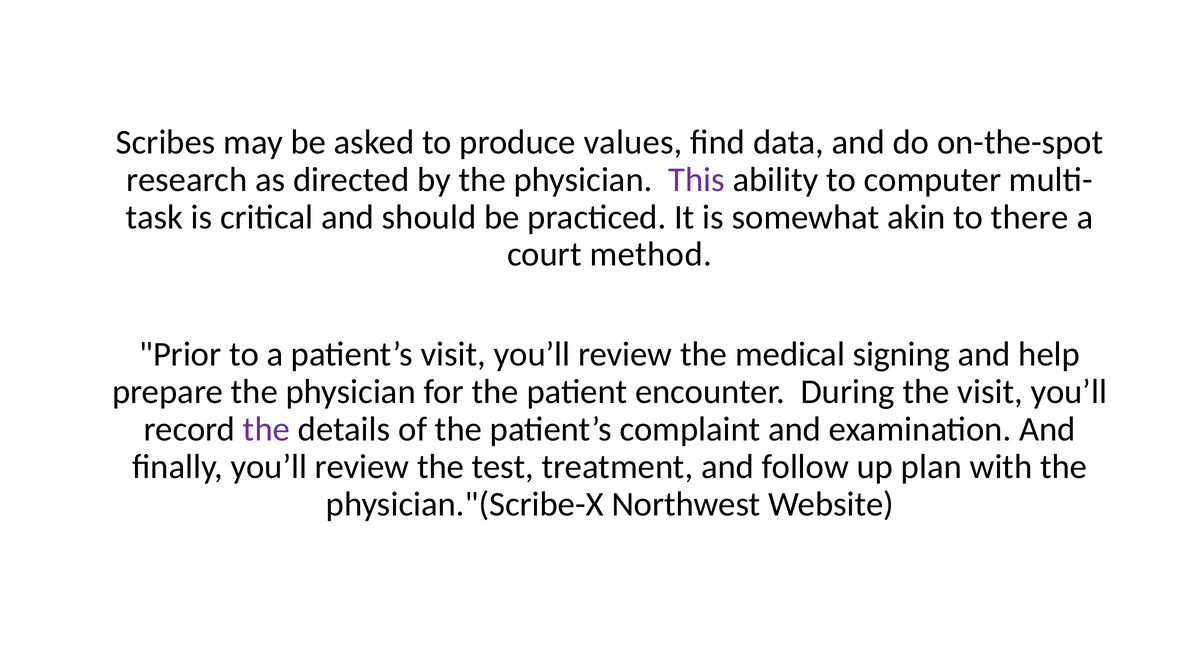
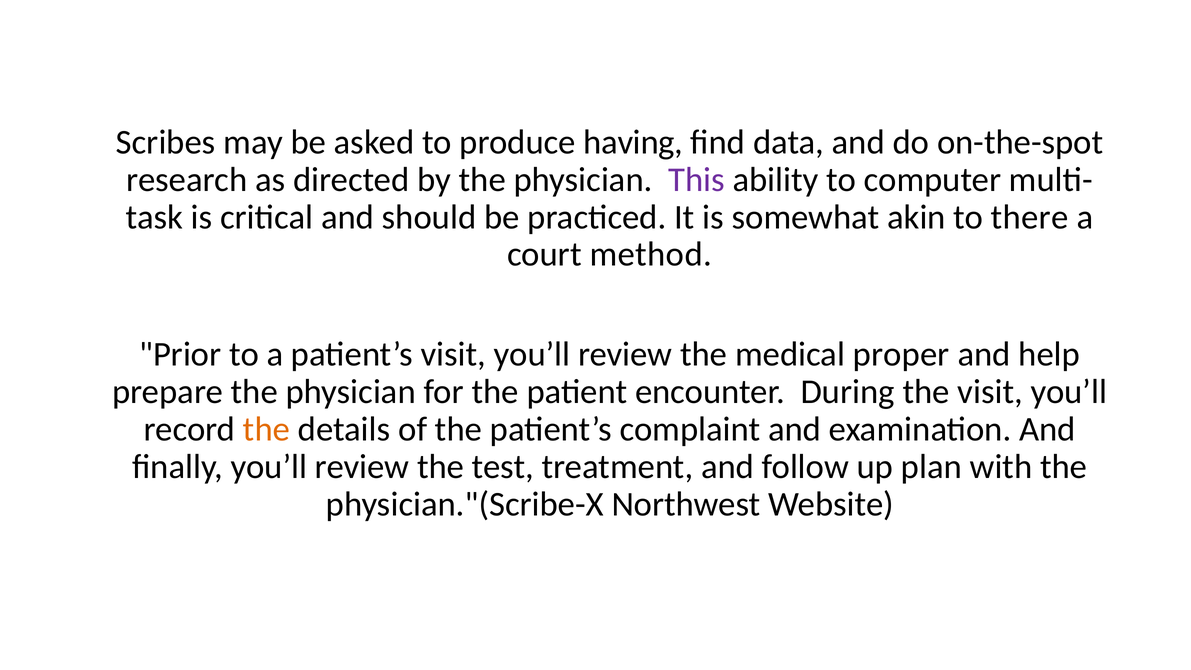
values: values -> having
signing: signing -> proper
the at (266, 429) colour: purple -> orange
